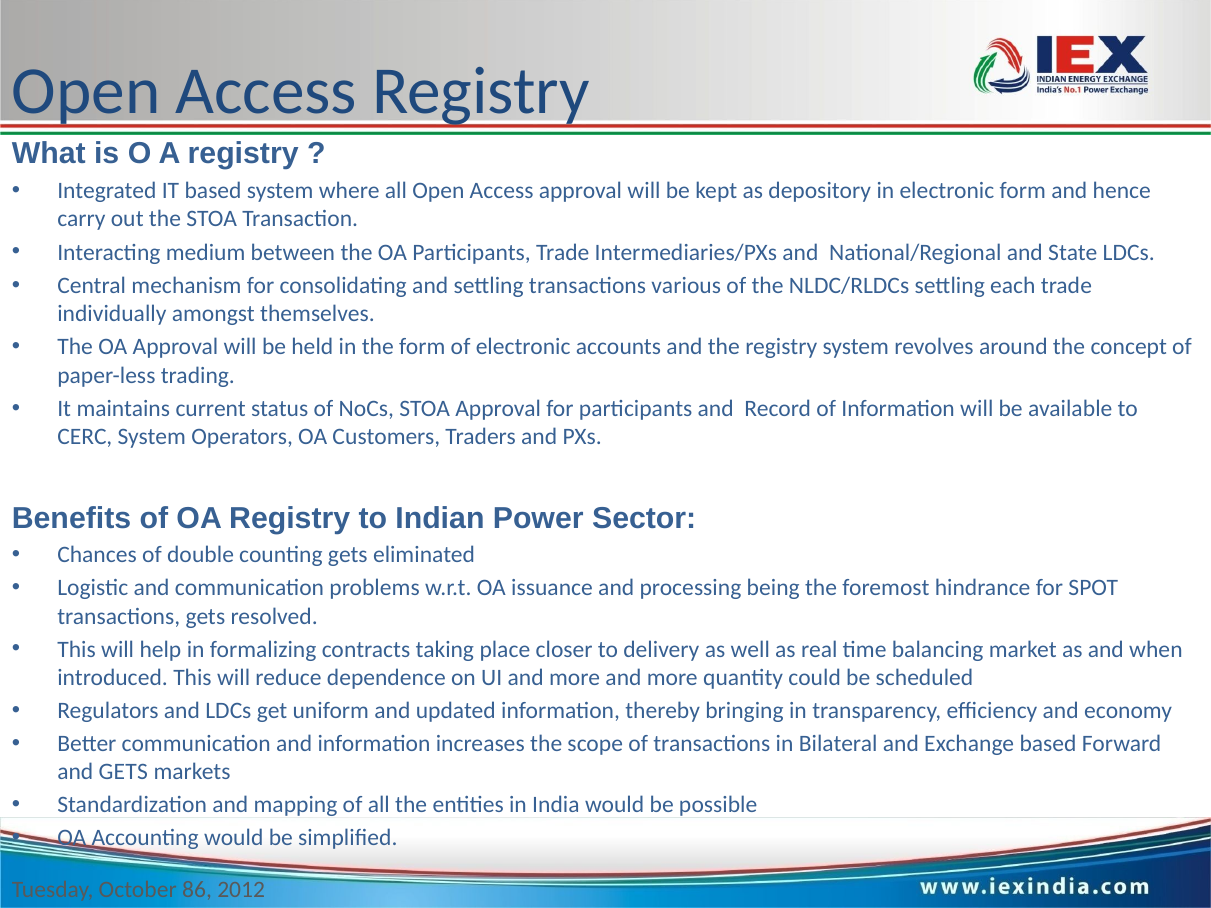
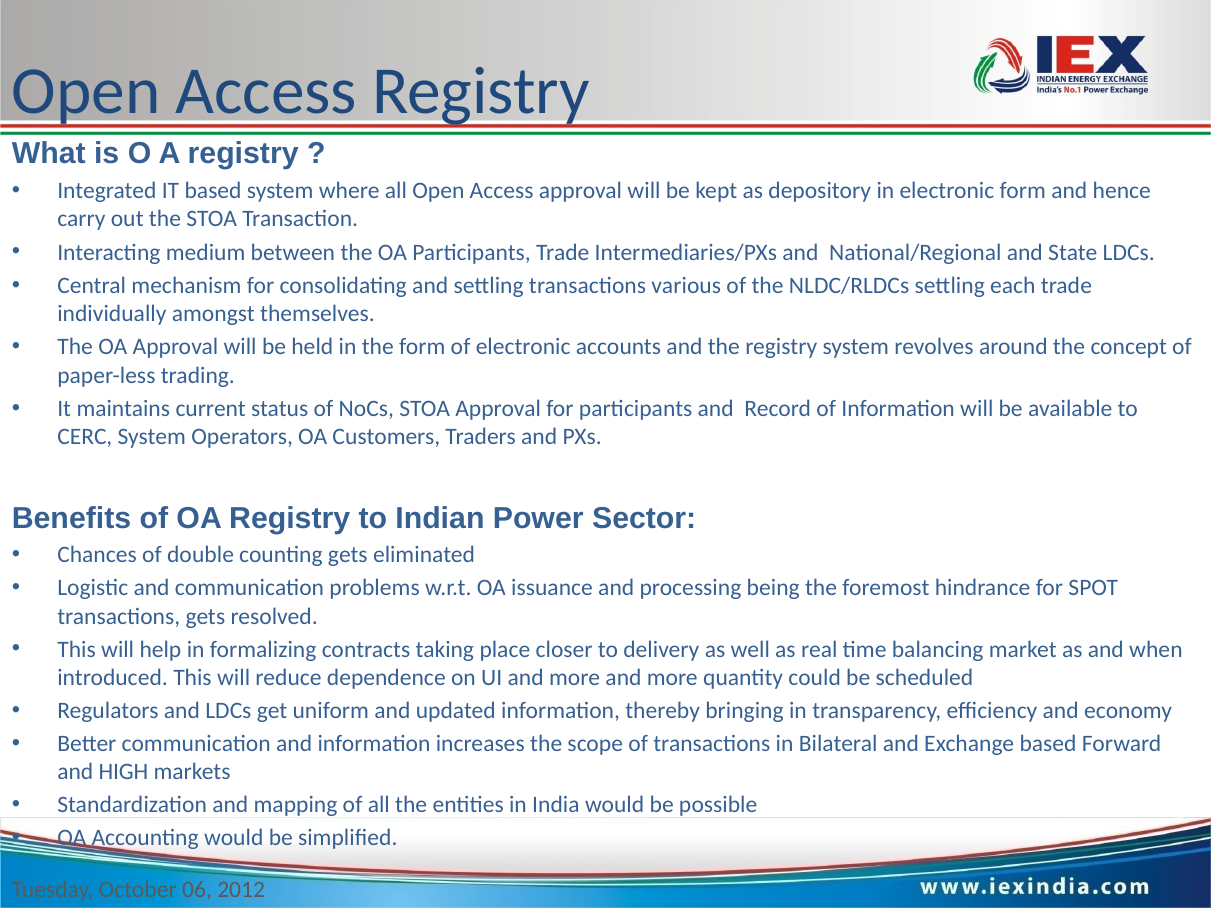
and GETS: GETS -> HIGH
86: 86 -> 06
